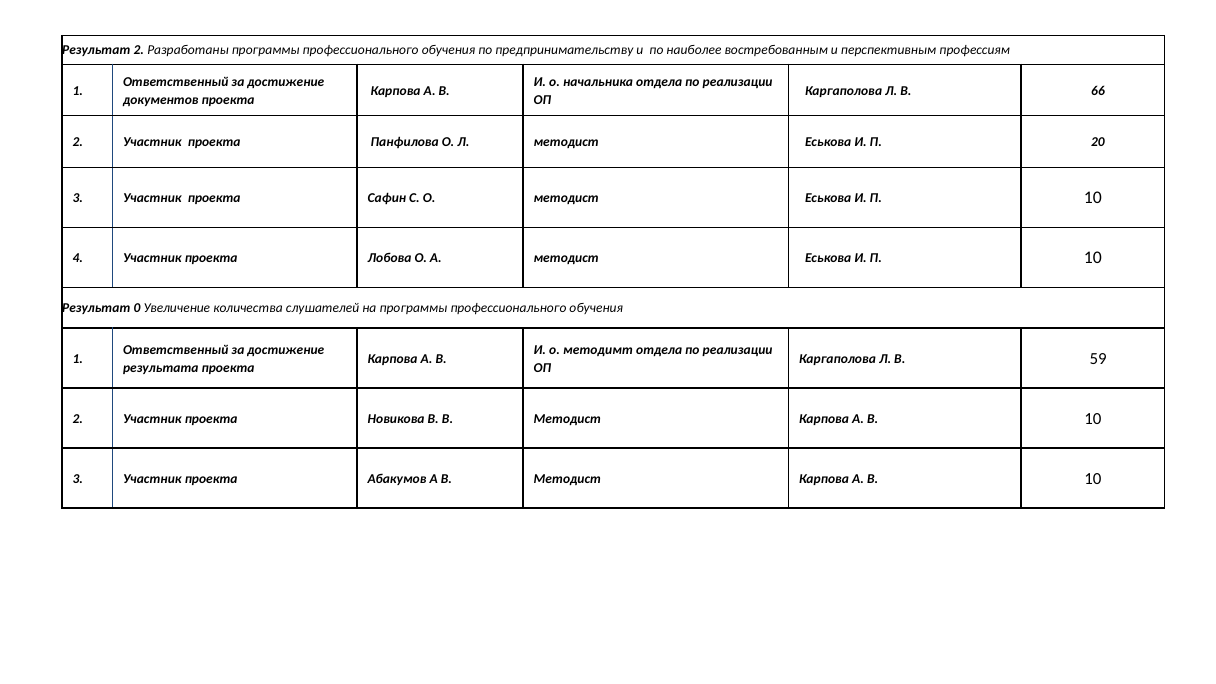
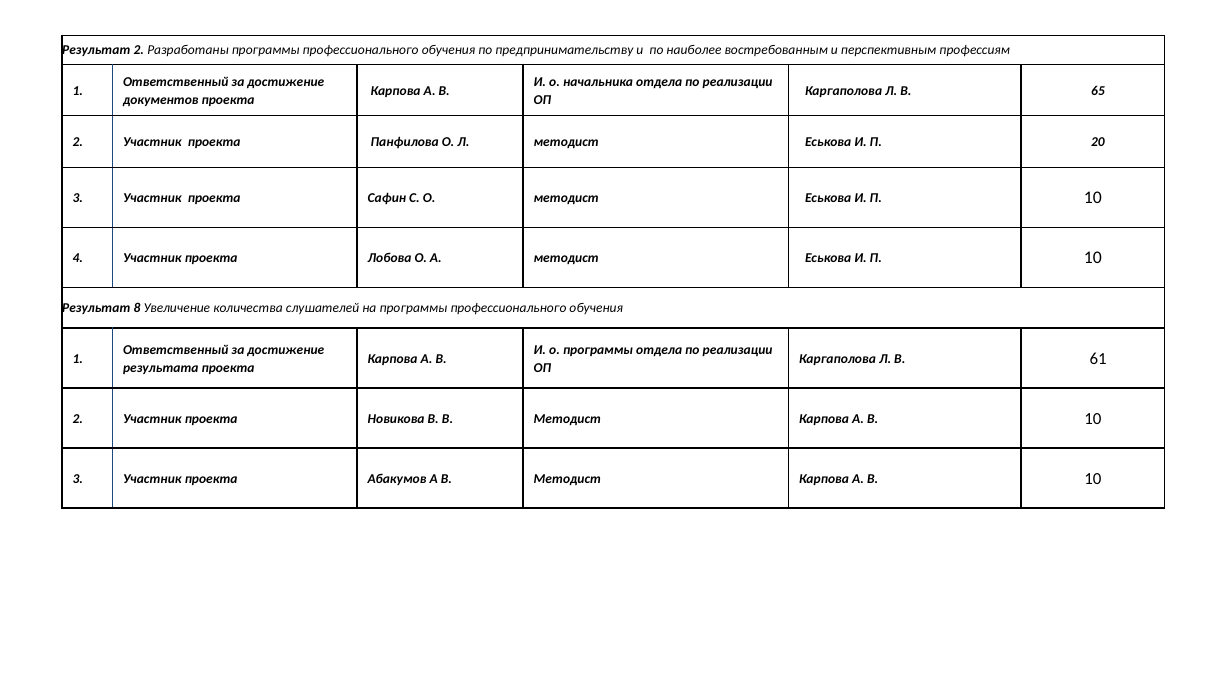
66: 66 -> 65
0: 0 -> 8
о методимт: методимт -> программы
59: 59 -> 61
